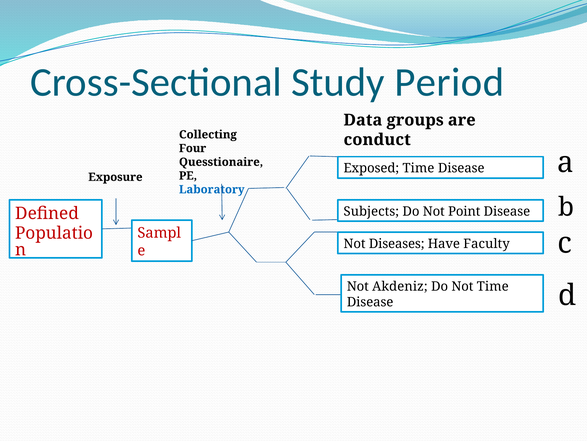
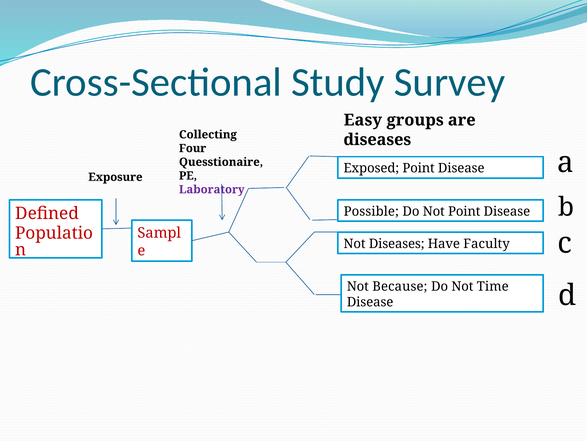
Period: Period -> Survey
Data: Data -> Easy
conduct at (377, 139): conduct -> diseases
Exposed Time: Time -> Point
Laboratory colour: blue -> purple
Subjects: Subjects -> Possible
Akdeniz: Akdeniz -> Because
